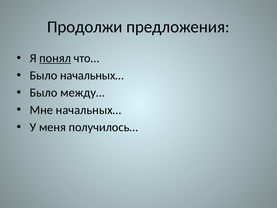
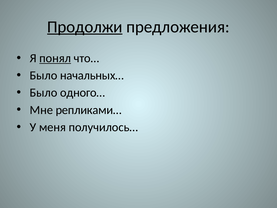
Продолжи underline: none -> present
между…: между… -> одного…
Мне начальных…: начальных… -> репликами…
